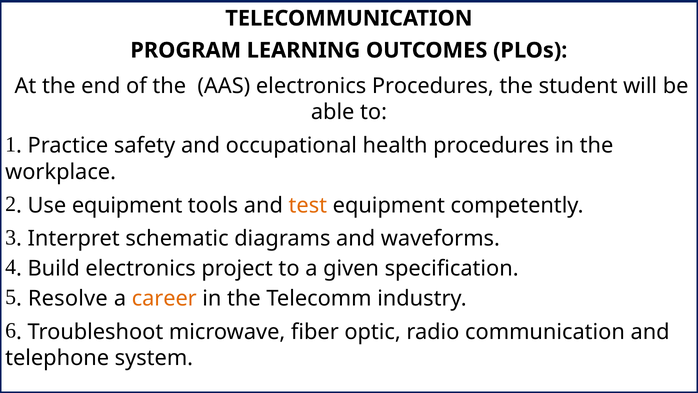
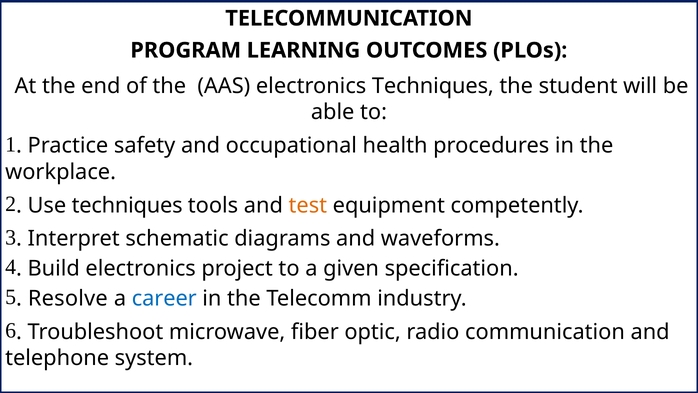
electronics Procedures: Procedures -> Techniques
Use equipment: equipment -> techniques
career colour: orange -> blue
